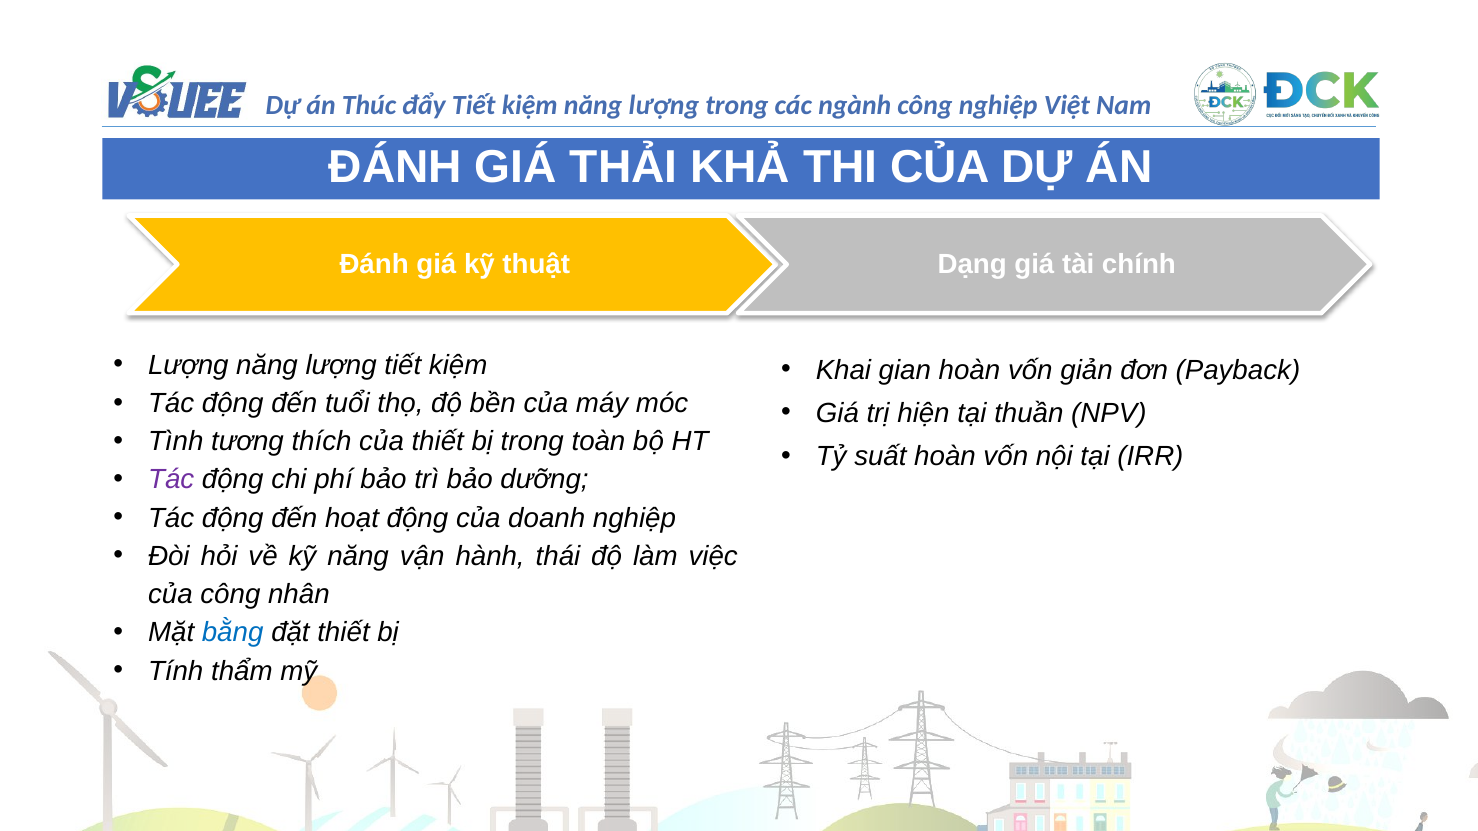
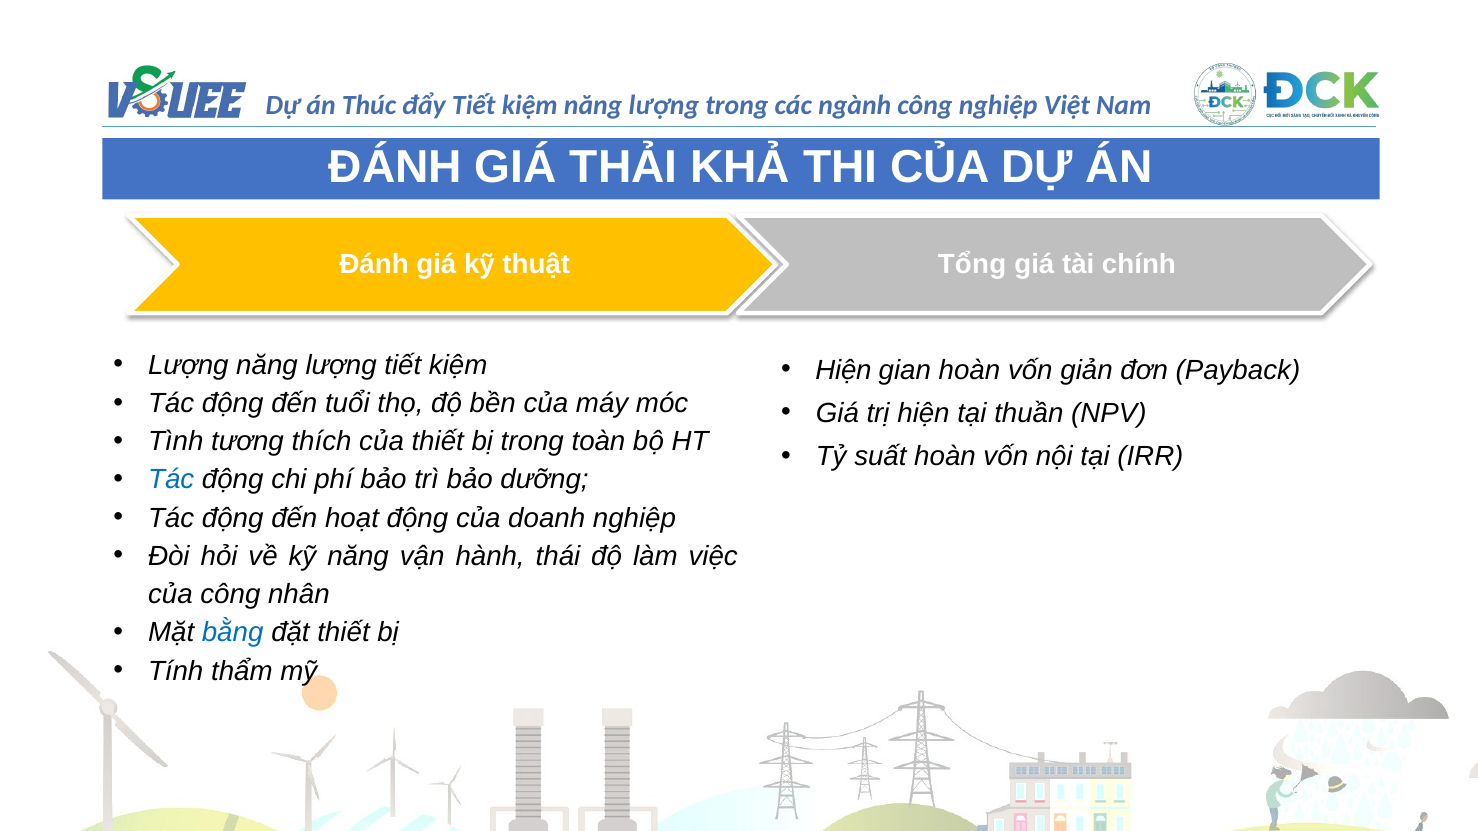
Dạng: Dạng -> Tổng
Khai at (843, 370): Khai -> Hiện
Tác at (171, 480) colour: purple -> blue
